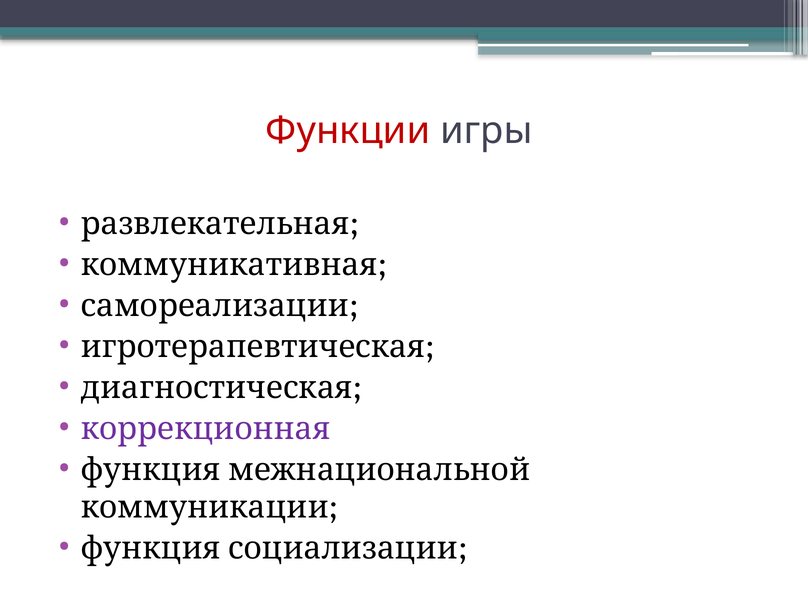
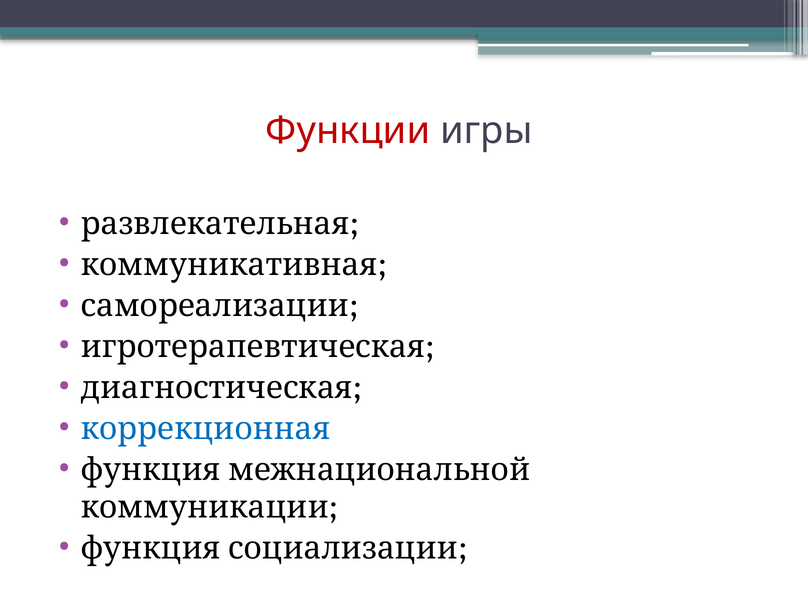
коррекционная colour: purple -> blue
